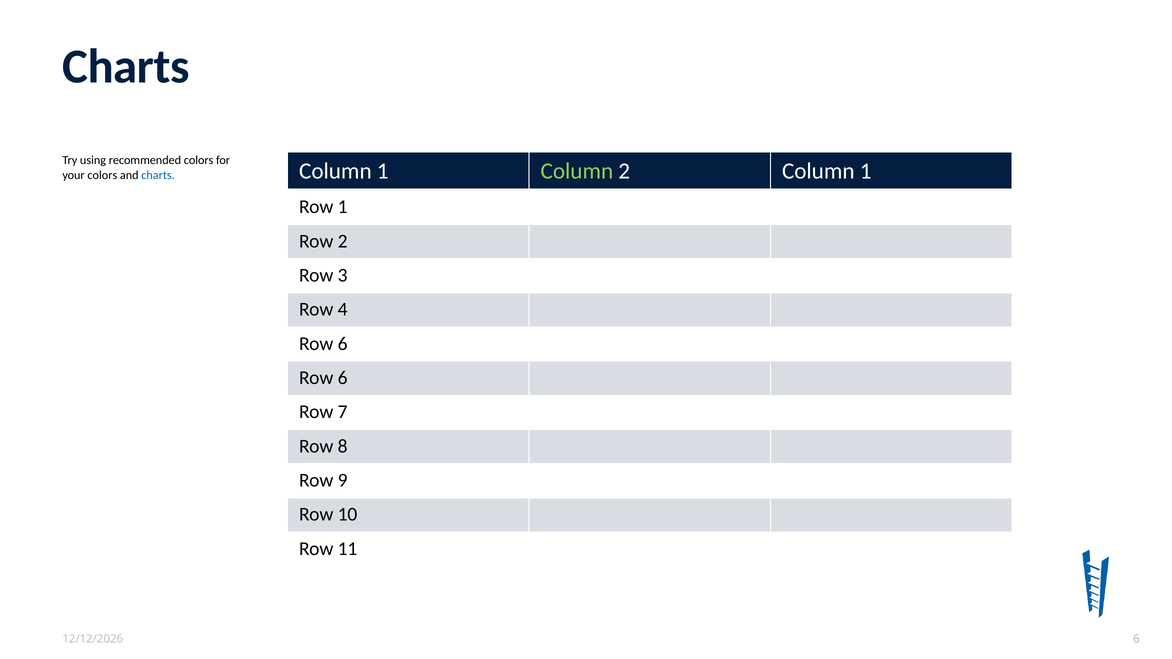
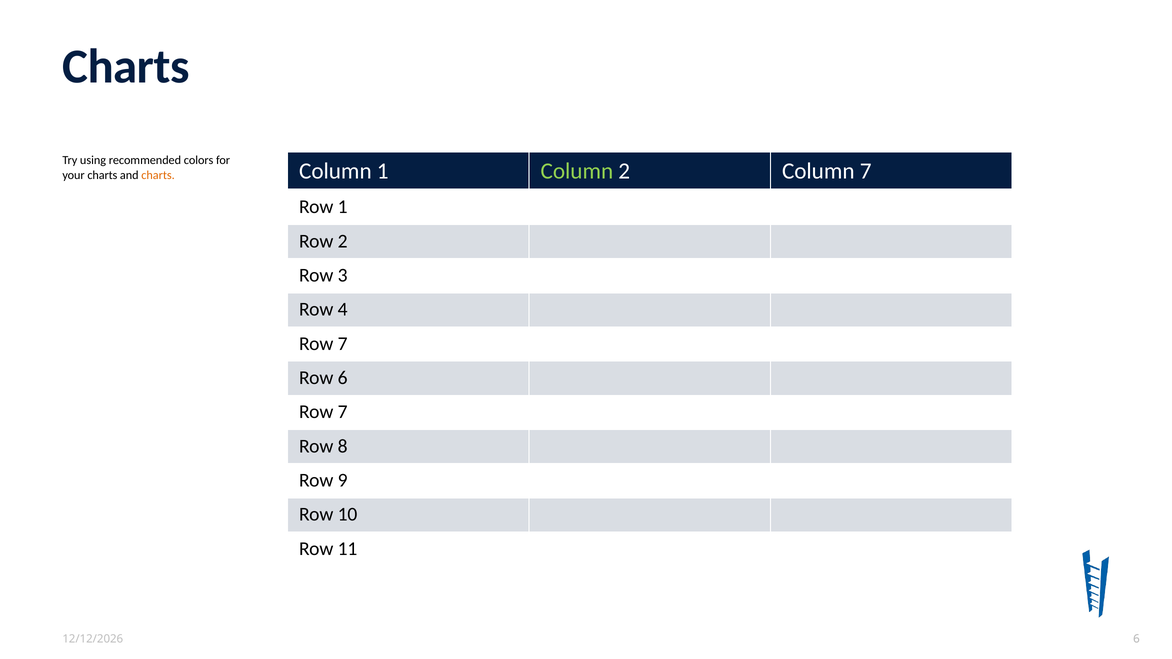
2 Column 1: 1 -> 7
your colors: colors -> charts
charts at (158, 175) colour: blue -> orange
6 at (343, 344): 6 -> 7
